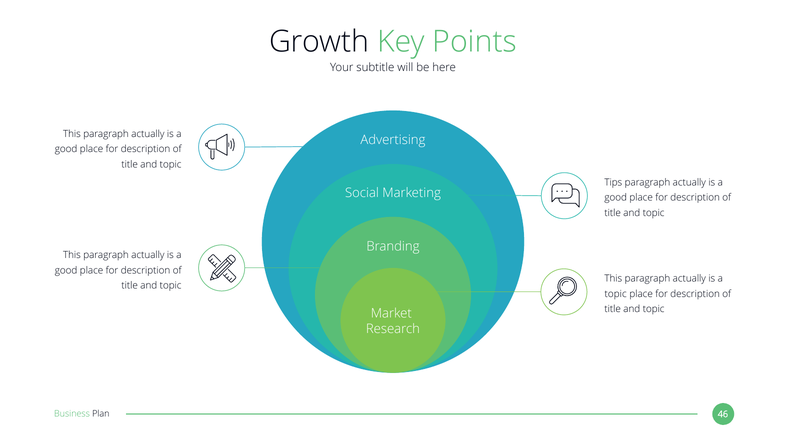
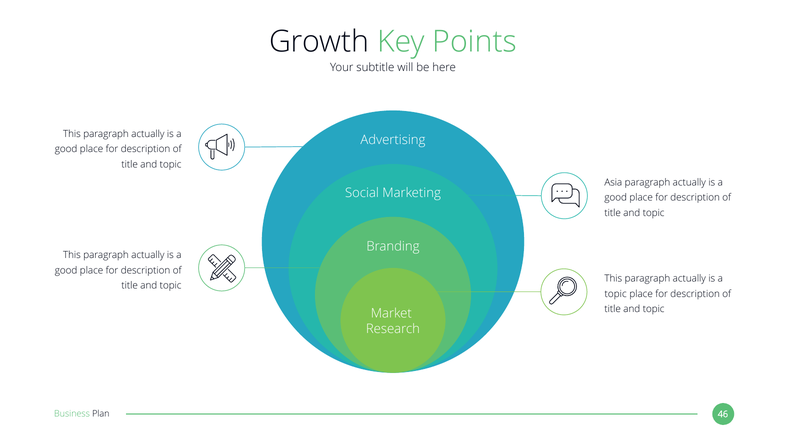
Tips: Tips -> Asia
